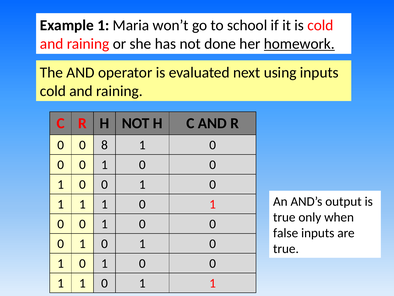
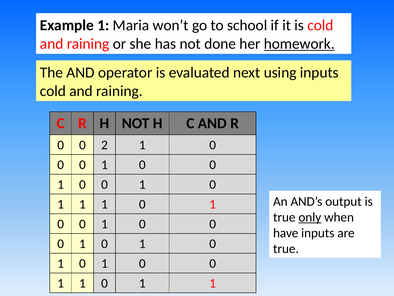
8: 8 -> 2
only underline: none -> present
false: false -> have
